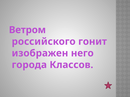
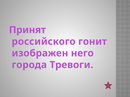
Ветром: Ветром -> Принят
Классов: Классов -> Тревоги
